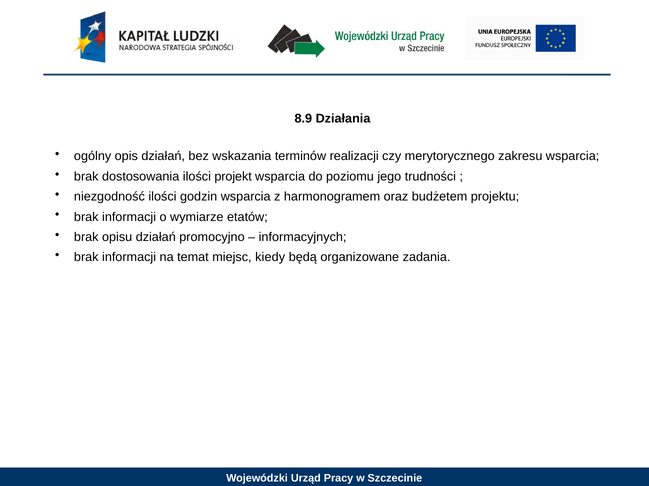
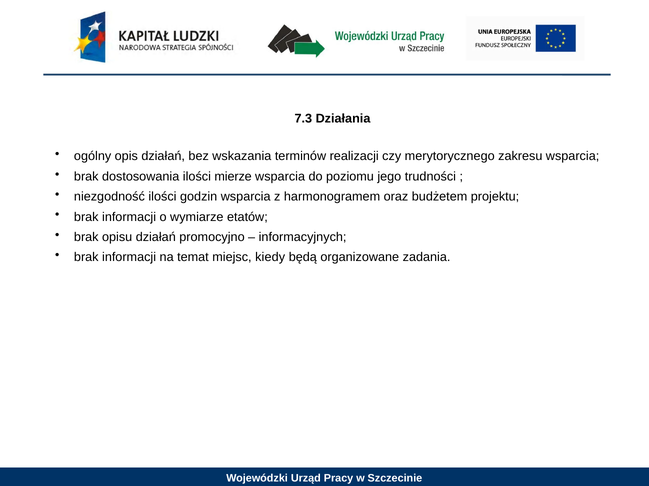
8.9: 8.9 -> 7.3
projekt: projekt -> mierze
